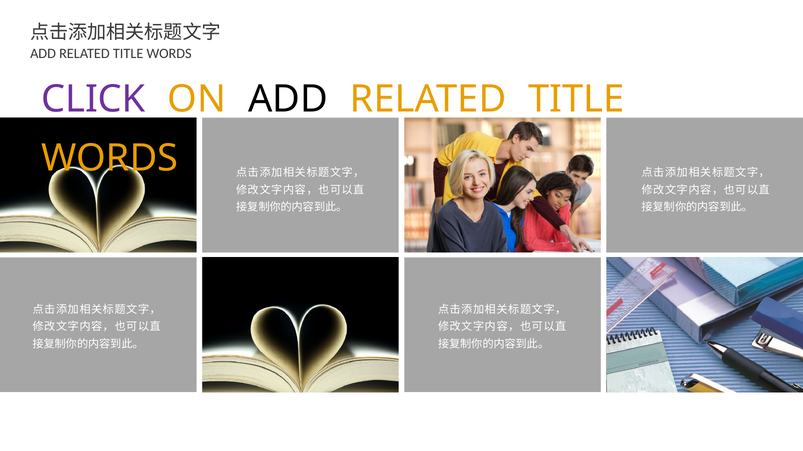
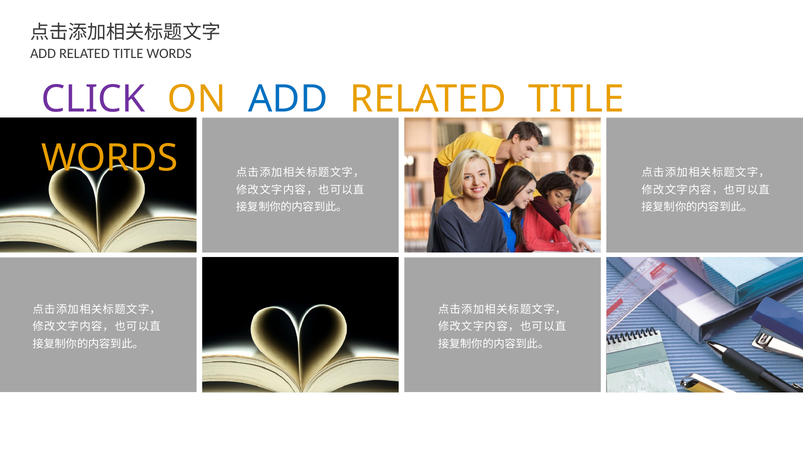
ADD at (288, 99) colour: black -> blue
